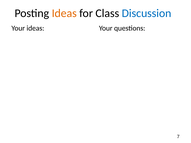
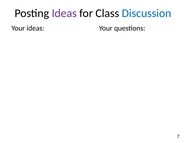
Ideas at (64, 13) colour: orange -> purple
